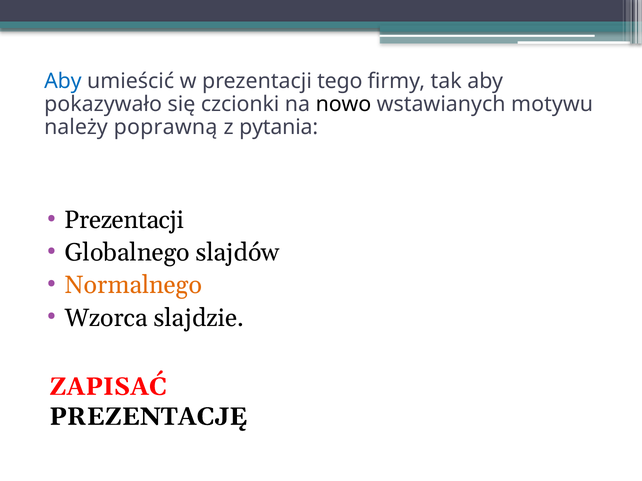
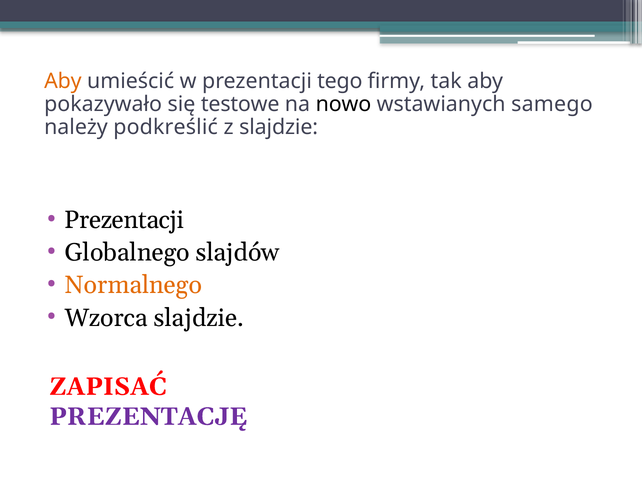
Aby at (63, 81) colour: blue -> orange
czcionki: czcionki -> testowe
motywu: motywu -> samego
poprawną: poprawną -> podkreślić
z pytania: pytania -> slajdzie
PREZENTACJĘ colour: black -> purple
